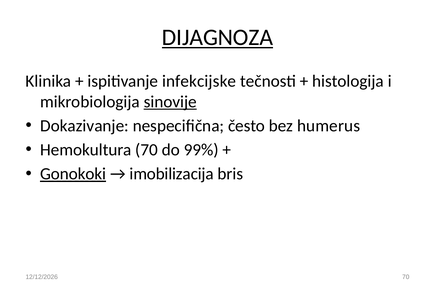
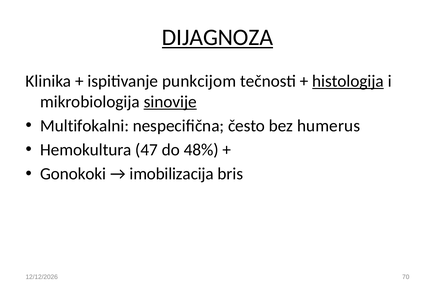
infekcijske: infekcijske -> punkcijom
histologija underline: none -> present
Dokazivanje: Dokazivanje -> Multifokalni
Hemokultura 70: 70 -> 47
99%: 99% -> 48%
Gonokoki underline: present -> none
